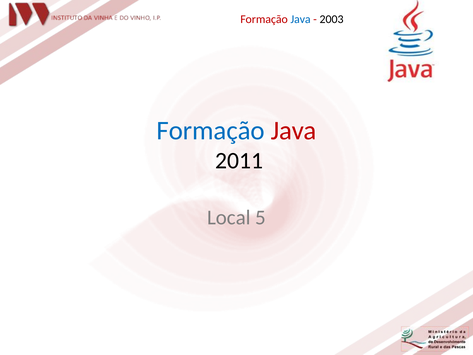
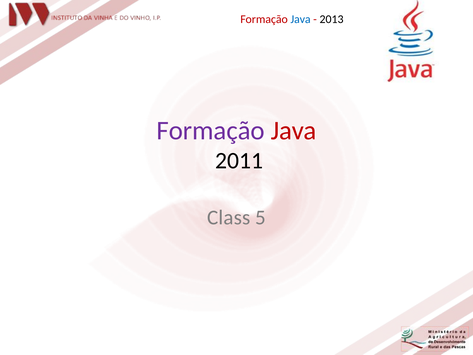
2003: 2003 -> 2013
Formação at (211, 131) colour: blue -> purple
Local: Local -> Class
